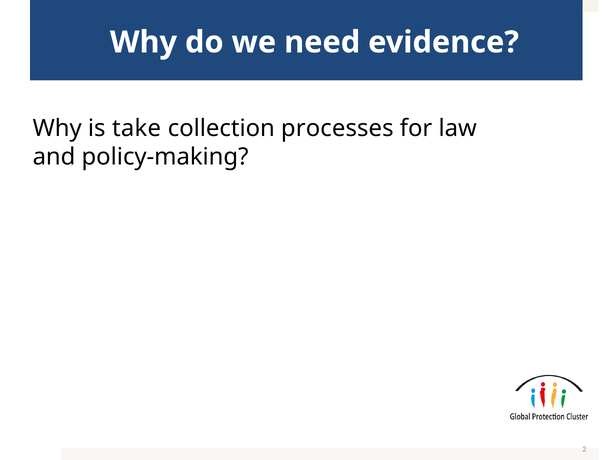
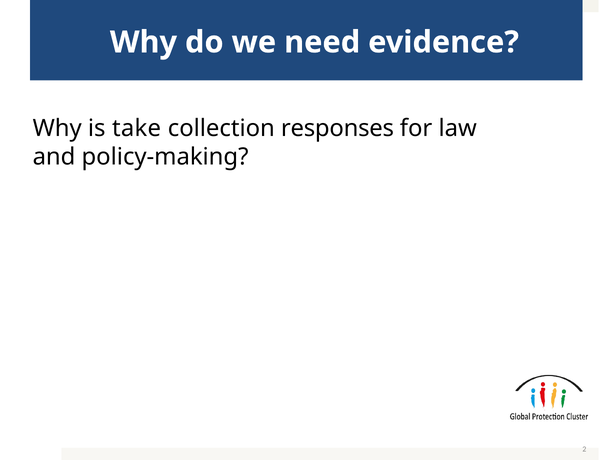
processes: processes -> responses
